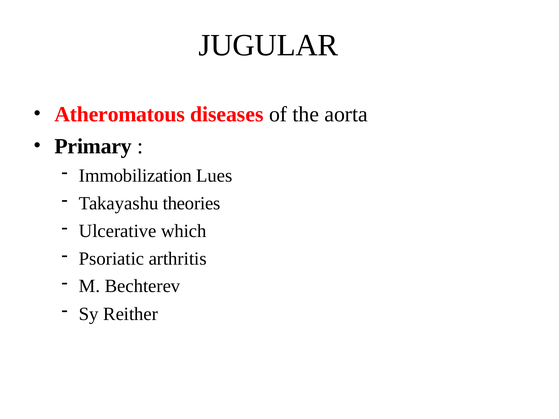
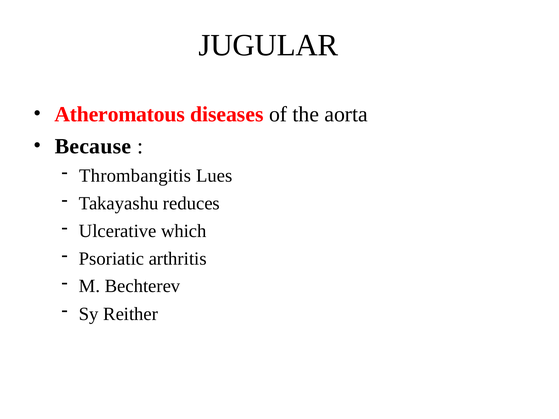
Primary: Primary -> Because
Immobilization: Immobilization -> Thrombangitis
theories: theories -> reduces
